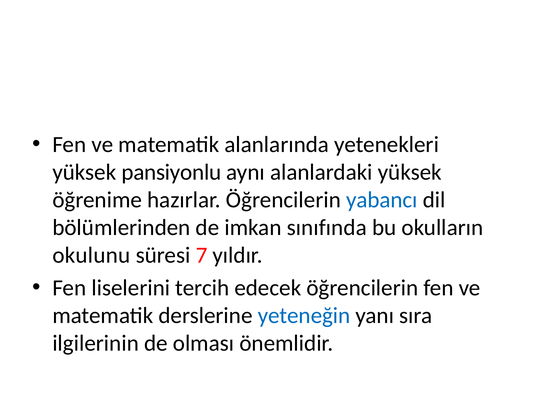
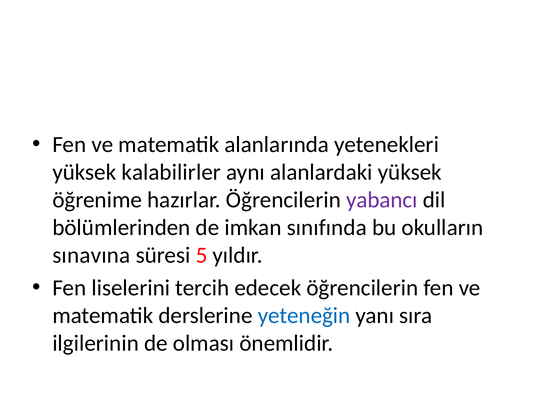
pansiyonlu: pansiyonlu -> kalabilirler
yabancı colour: blue -> purple
okulunu: okulunu -> sınavına
7: 7 -> 5
